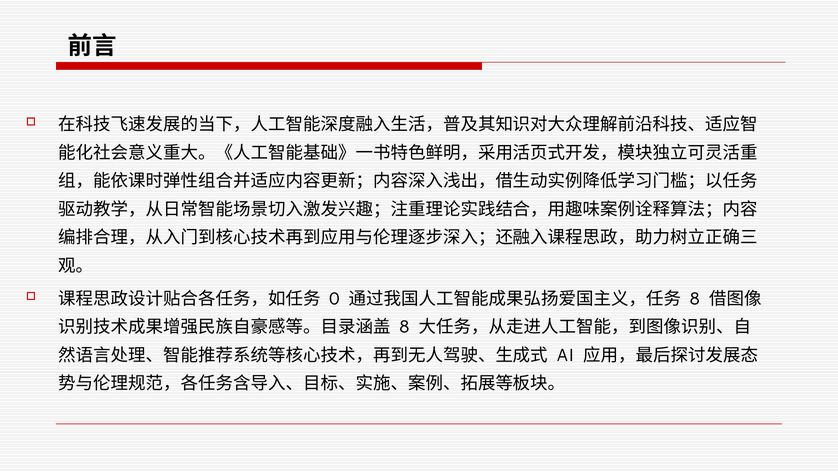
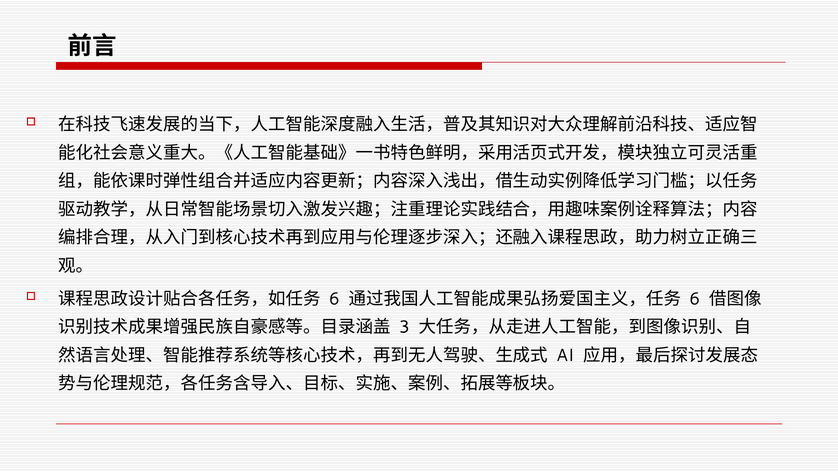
0 at (334, 299): 0 -> 6
8 at (695, 299): 8 -> 6
8 at (404, 327): 8 -> 3
